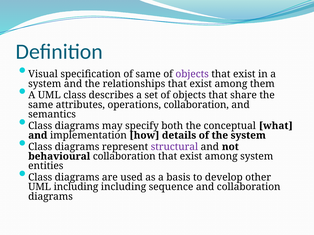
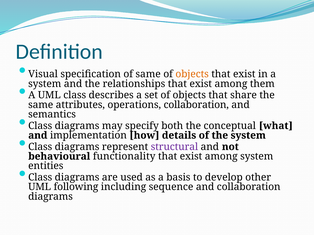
objects at (192, 74) colour: purple -> orange
behavioural collaboration: collaboration -> functionality
UML including: including -> following
